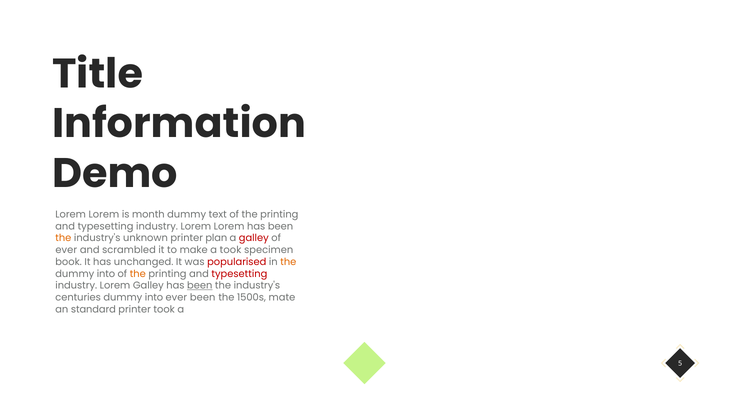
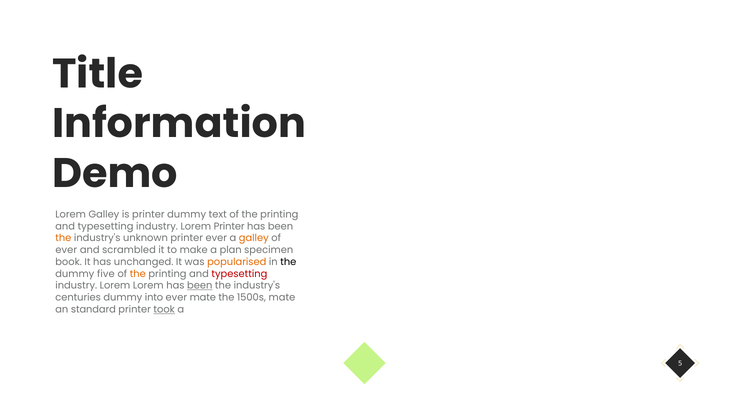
Lorem at (104, 214): Lorem -> Galley
is month: month -> printer
industry Lorem Lorem: Lorem -> Printer
printer plan: plan -> ever
galley at (254, 238) colour: red -> orange
a took: took -> plan
popularised colour: red -> orange
the at (288, 262) colour: orange -> black
into at (106, 274): into -> five
Lorem Galley: Galley -> Lorem
ever been: been -> mate
took at (164, 309) underline: none -> present
